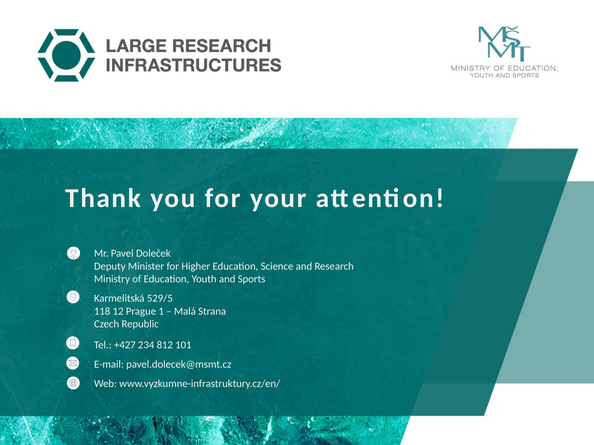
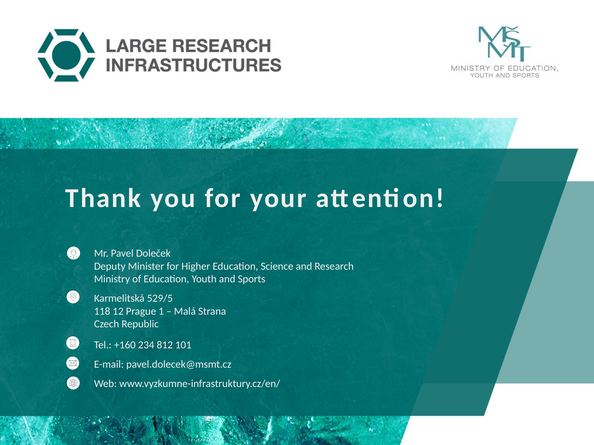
+427: +427 -> +160
